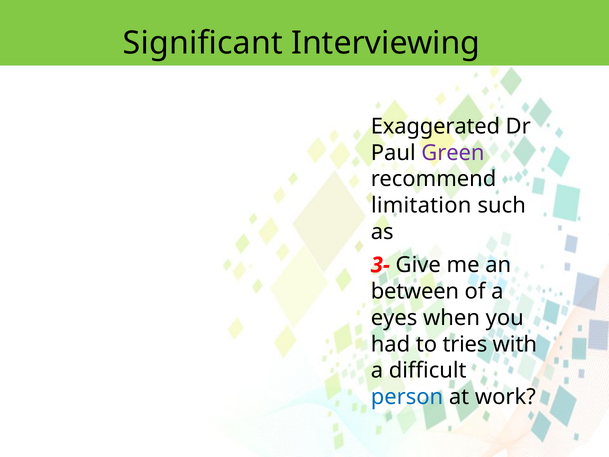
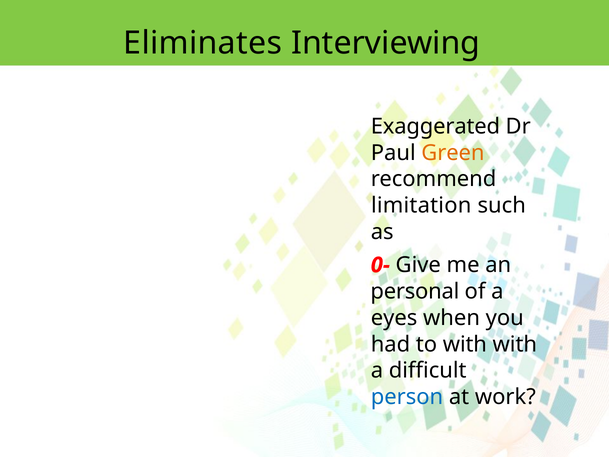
Significant: Significant -> Eliminates
Green colour: purple -> orange
3-: 3- -> 0-
between: between -> personal
to tries: tries -> with
